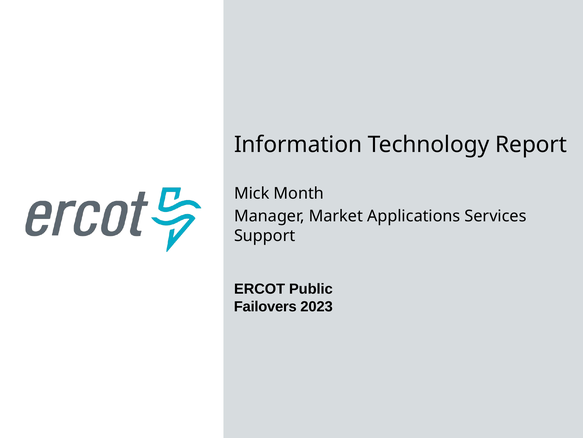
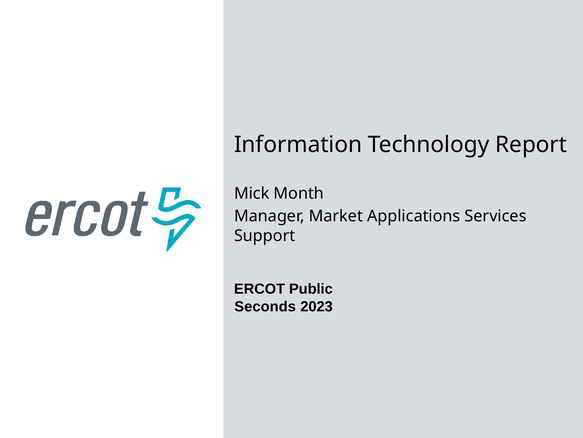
Failovers: Failovers -> Seconds
